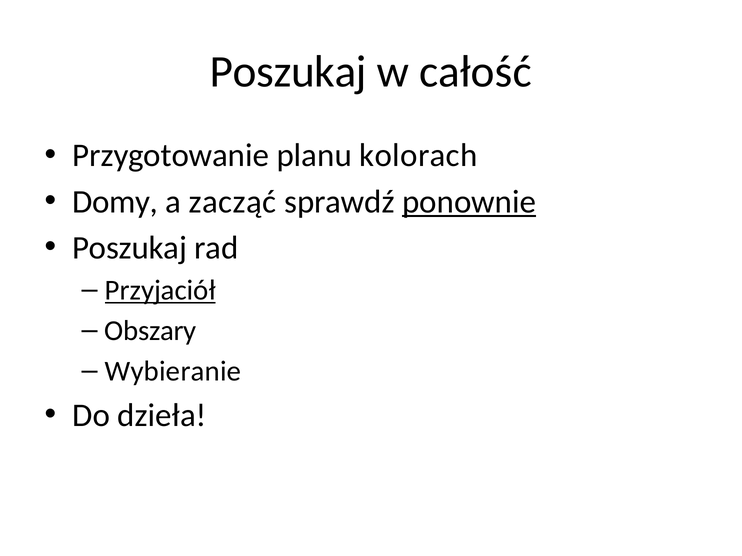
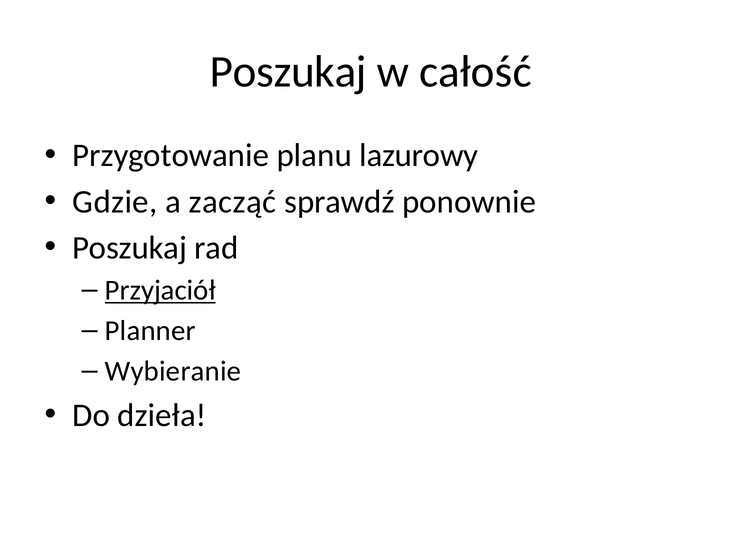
kolorach: kolorach -> lazurowy
Domy: Domy -> Gdzie
ponownie underline: present -> none
Obszary: Obszary -> Planner
